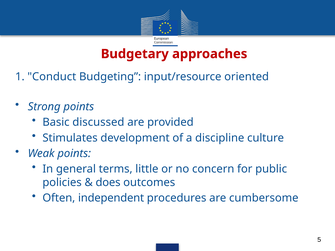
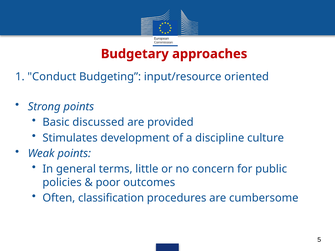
does: does -> poor
independent: independent -> classification
